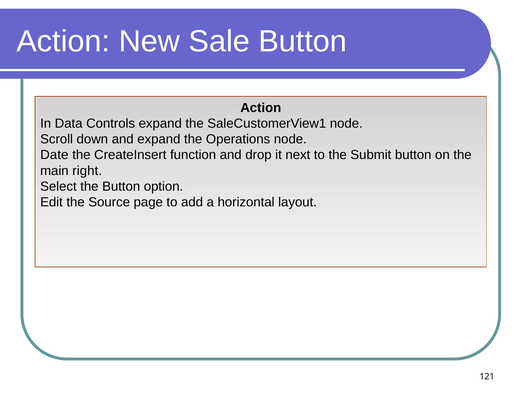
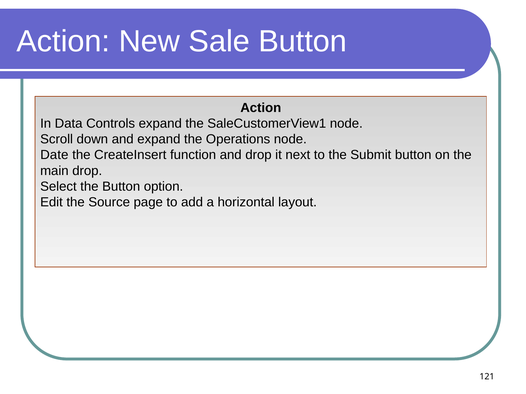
main right: right -> drop
